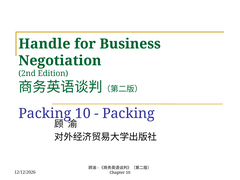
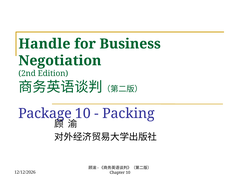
Packing at (45, 113): Packing -> Package
